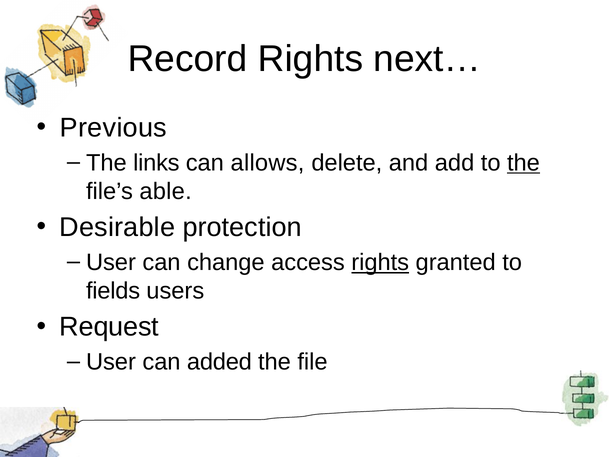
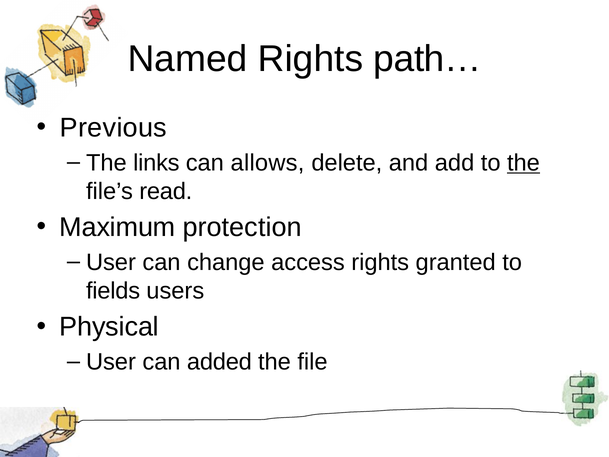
Record: Record -> Named
next…: next… -> path…
able: able -> read
Desirable: Desirable -> Maximum
rights at (380, 262) underline: present -> none
Request: Request -> Physical
